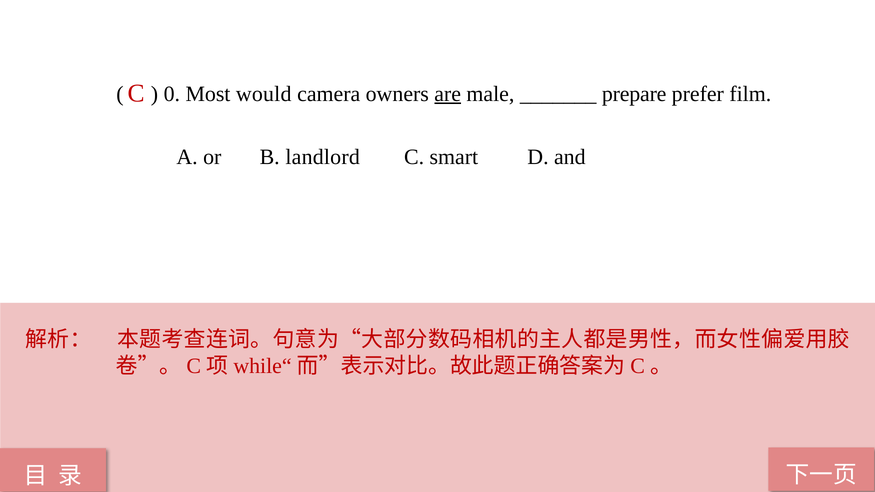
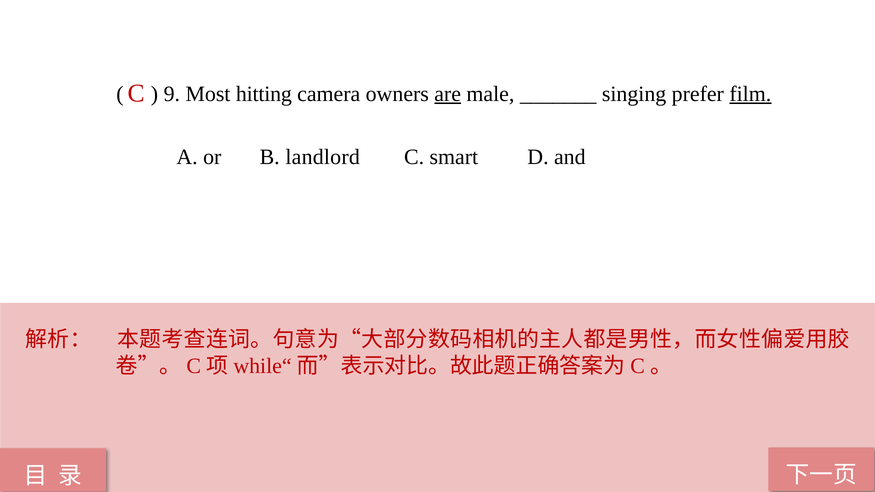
0: 0 -> 9
would: would -> hitting
prepare: prepare -> singing
film underline: none -> present
